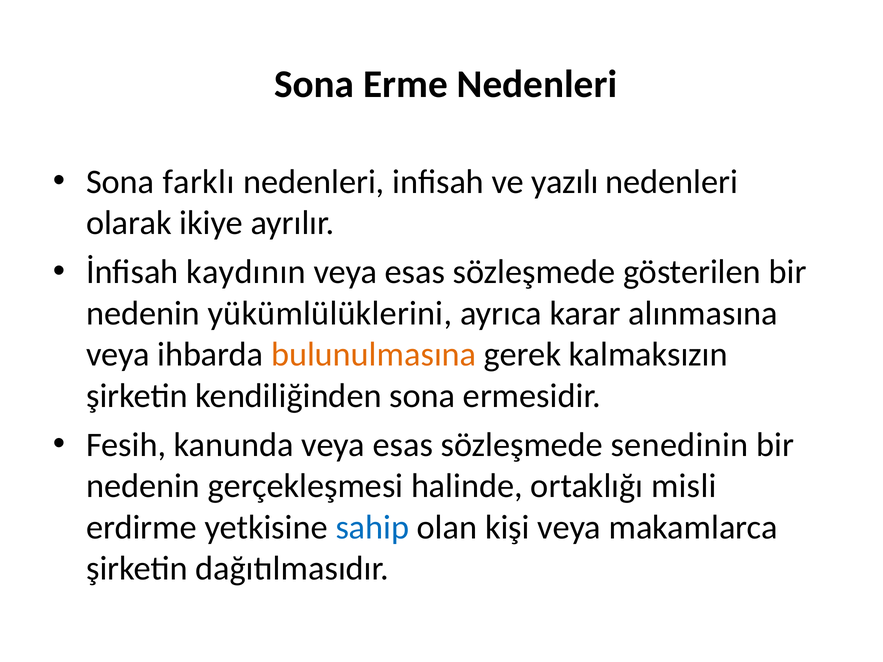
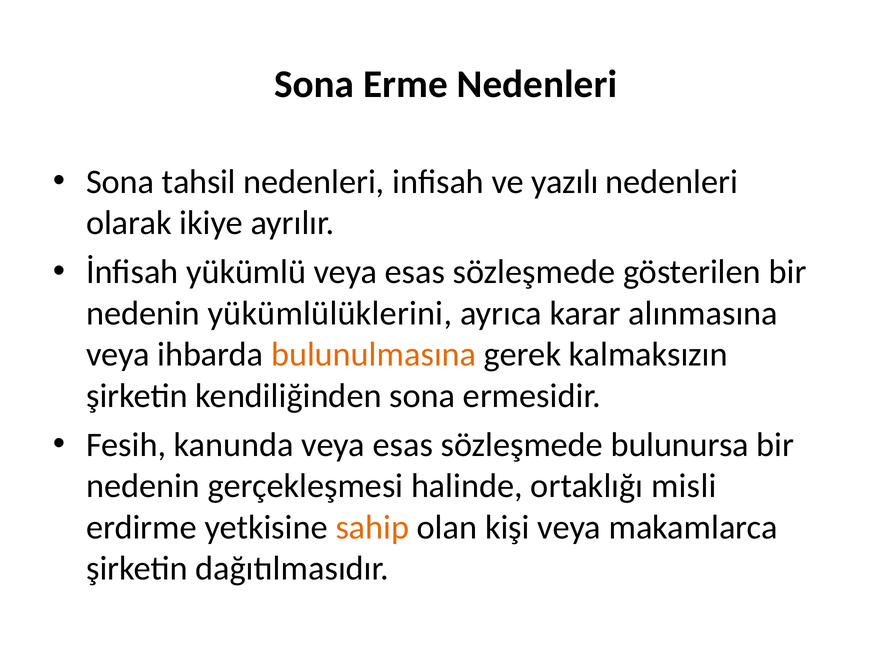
farklı: farklı -> tahsil
kaydının: kaydının -> yükümlü
senedinin: senedinin -> bulunursa
sahip colour: blue -> orange
